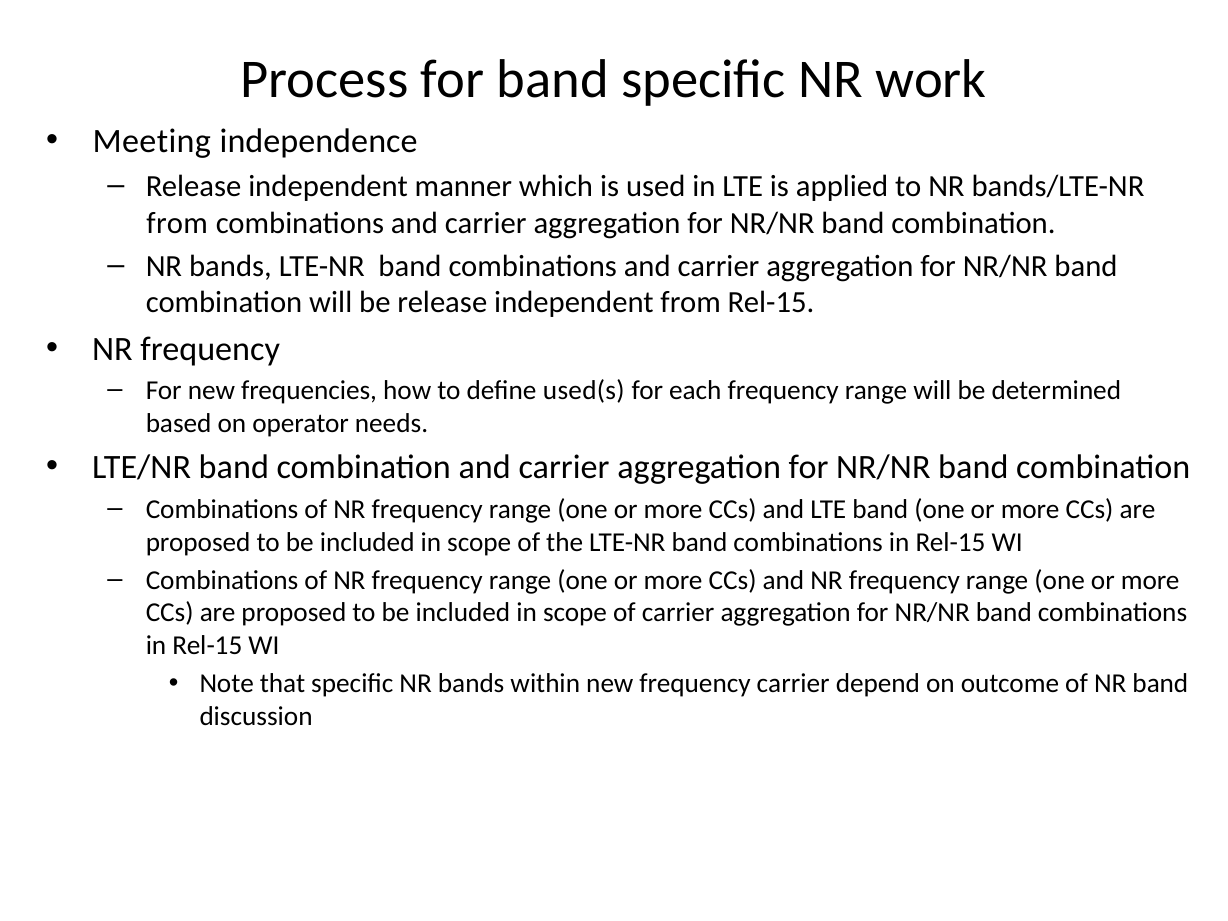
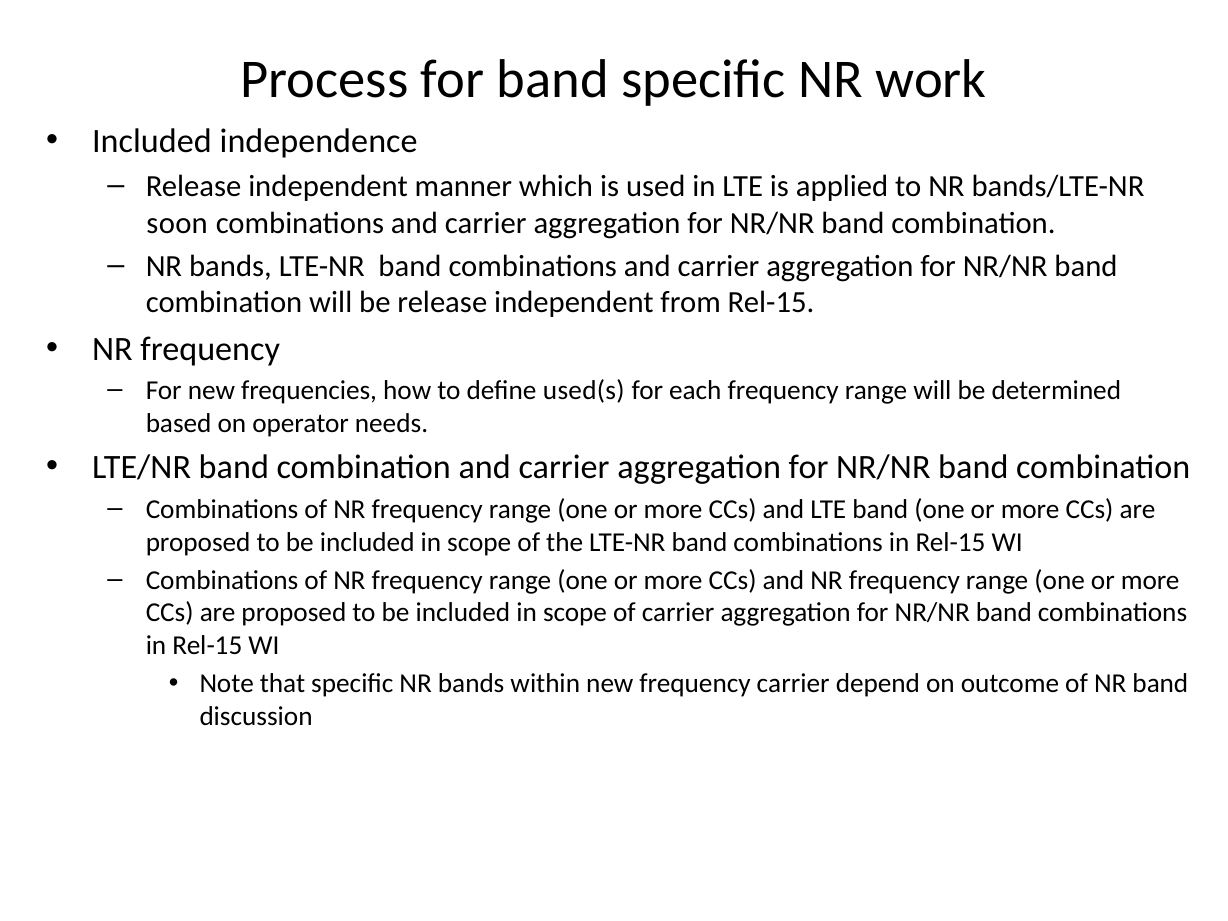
Meeting at (152, 141): Meeting -> Included
from at (177, 223): from -> soon
